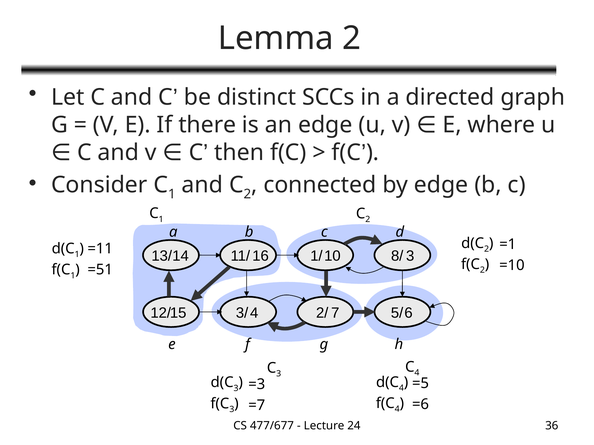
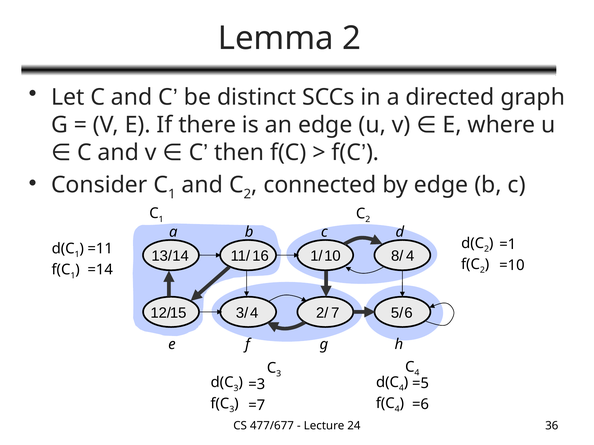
13/ 3: 3 -> 4
=51: =51 -> =14
